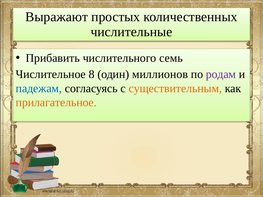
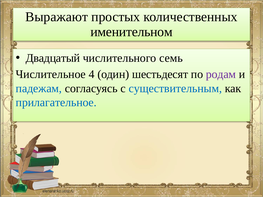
числительные: числительные -> именительном
Прибавить: Прибавить -> Двадцатый
8: 8 -> 4
миллионов: миллионов -> шестьдесят
существительным colour: orange -> blue
прилагательное colour: orange -> blue
